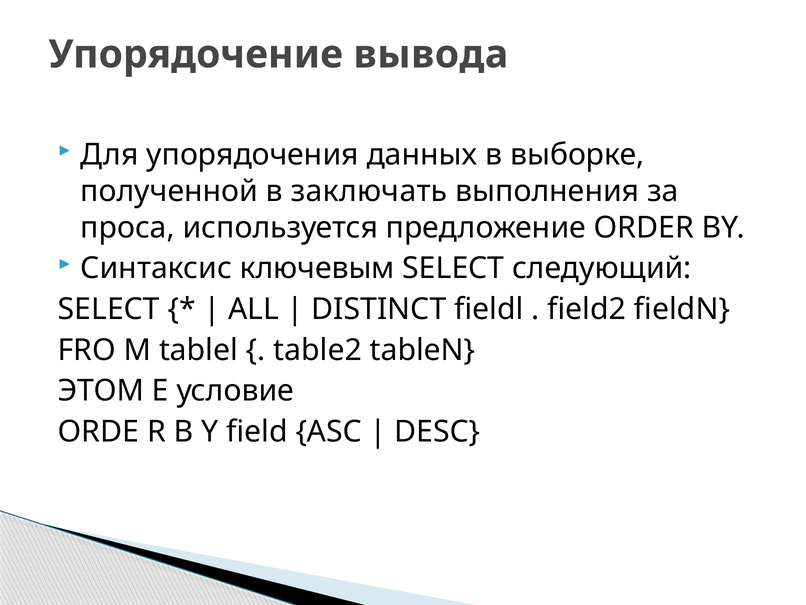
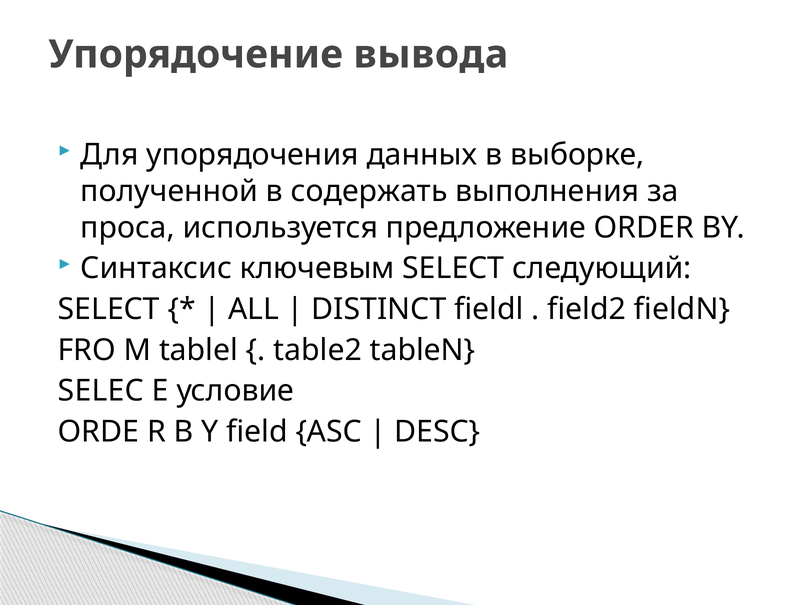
заключать: заключать -> содержать
ЭТОМ: ЭТОМ -> SELEC
